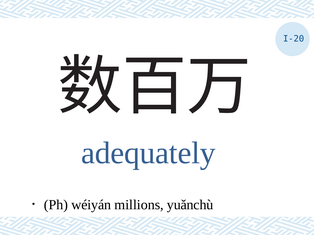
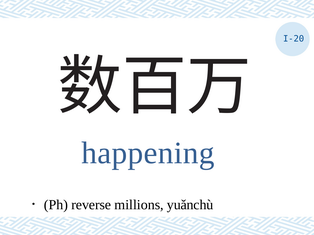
adequately: adequately -> happening
wéiyán: wéiyán -> reverse
